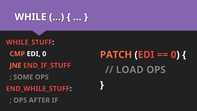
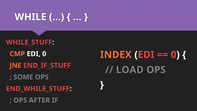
PATCH: PATCH -> INDEX
